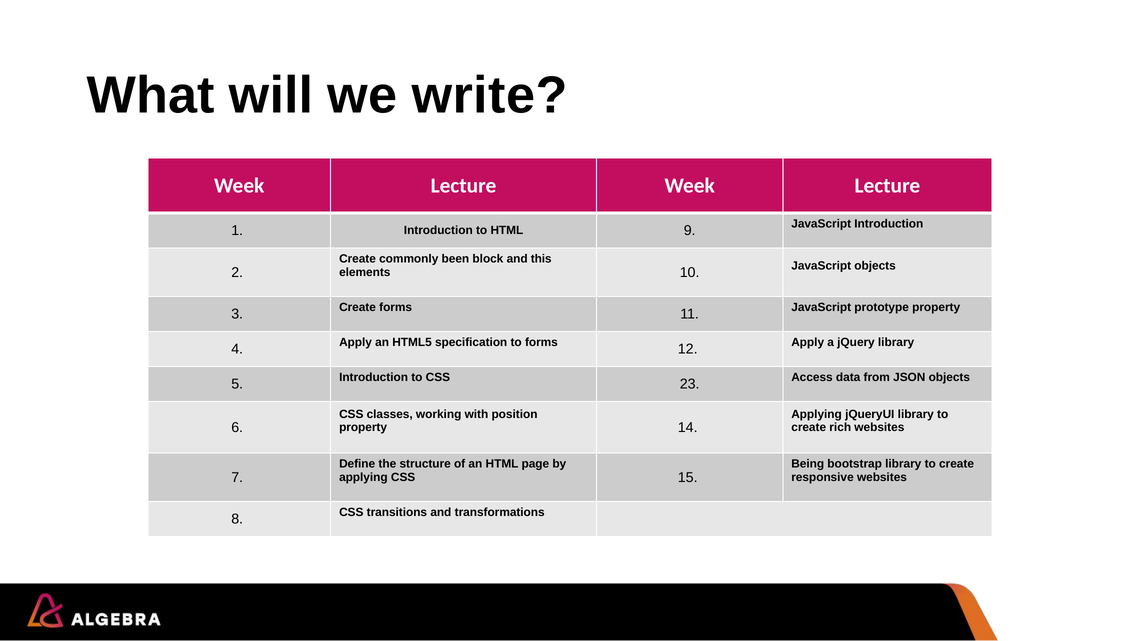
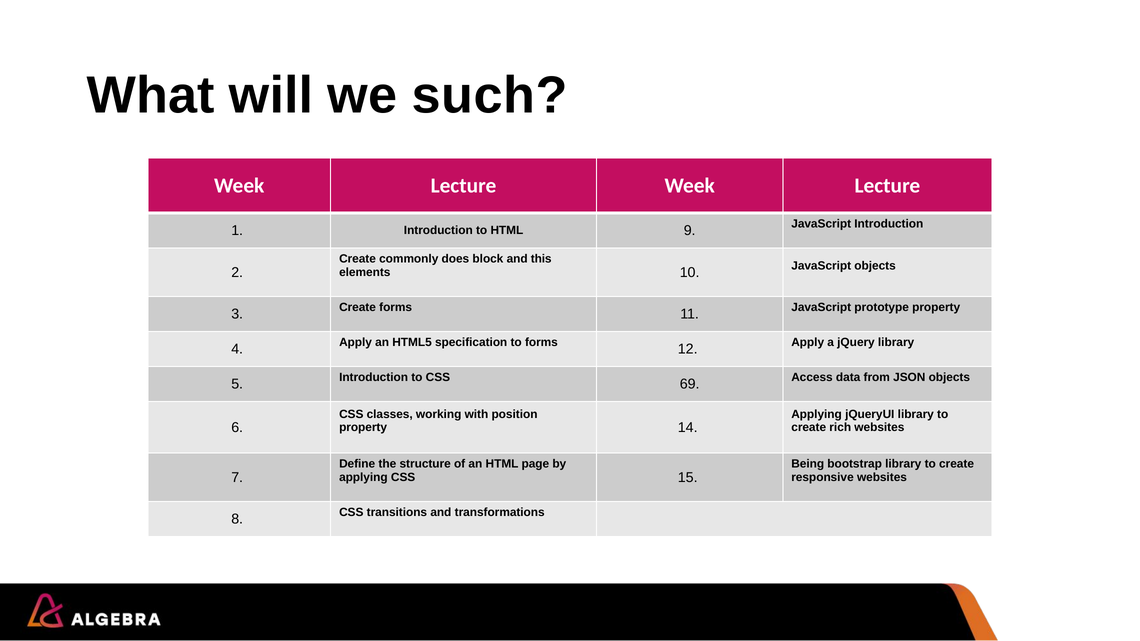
write: write -> such
been: been -> does
23: 23 -> 69
